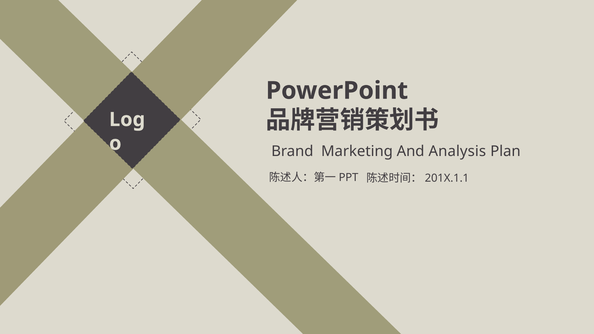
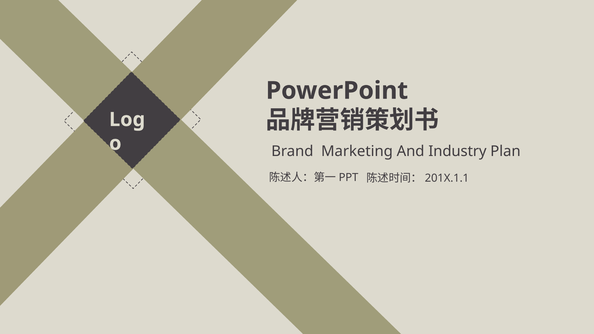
Analysis: Analysis -> Industry
